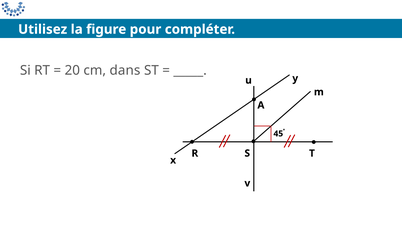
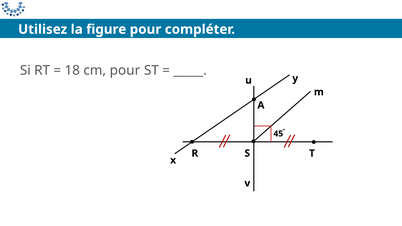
20: 20 -> 18
cm dans: dans -> pour
